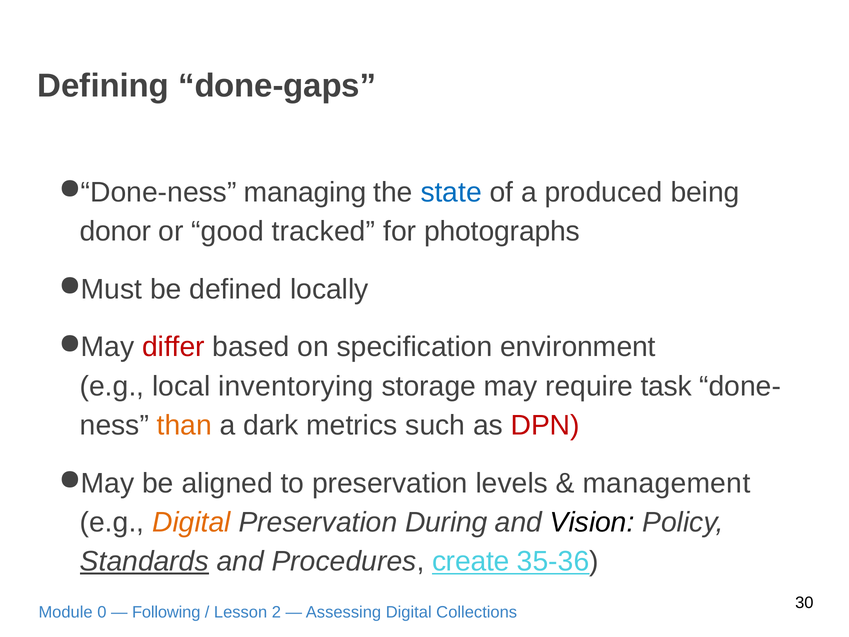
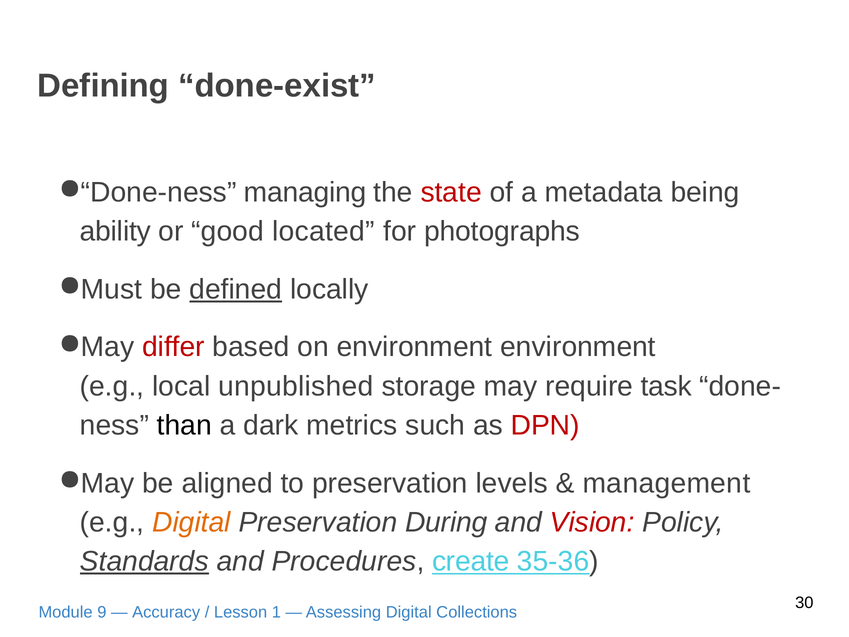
done-gaps: done-gaps -> done-exist
state colour: blue -> red
produced: produced -> metadata
donor: donor -> ability
tracked: tracked -> located
defined underline: none -> present
on specification: specification -> environment
inventorying: inventorying -> unpublished
than colour: orange -> black
Vision colour: black -> red
0: 0 -> 9
Following: Following -> Accuracy
2: 2 -> 1
